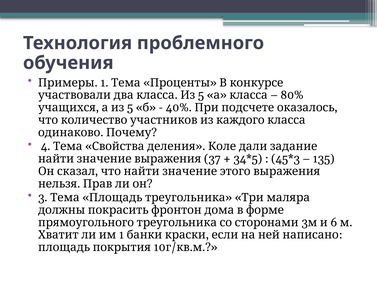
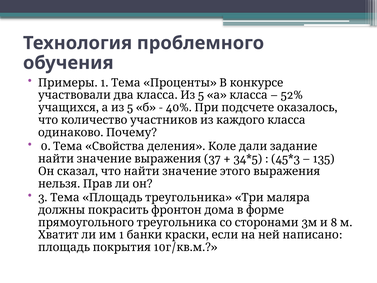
80%: 80% -> 52%
4: 4 -> 0
6: 6 -> 8
